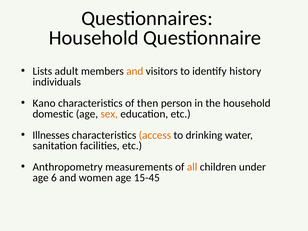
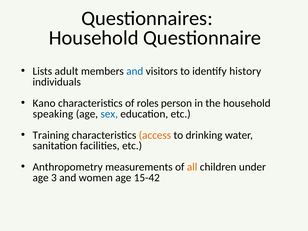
and at (135, 71) colour: orange -> blue
then: then -> roles
domestic: domestic -> speaking
sex colour: orange -> blue
Illnesses: Illnesses -> Training
6: 6 -> 3
15-45: 15-45 -> 15-42
